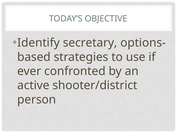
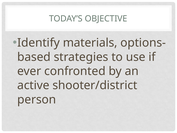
secretary: secretary -> materials
